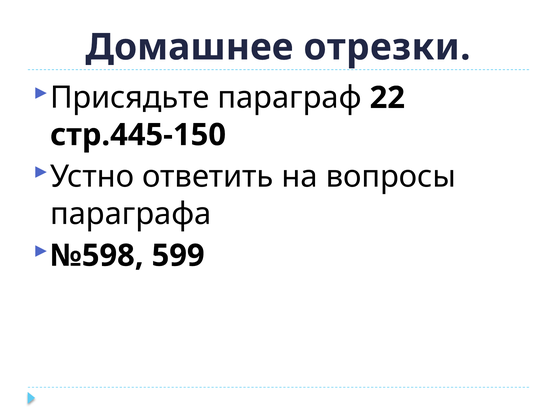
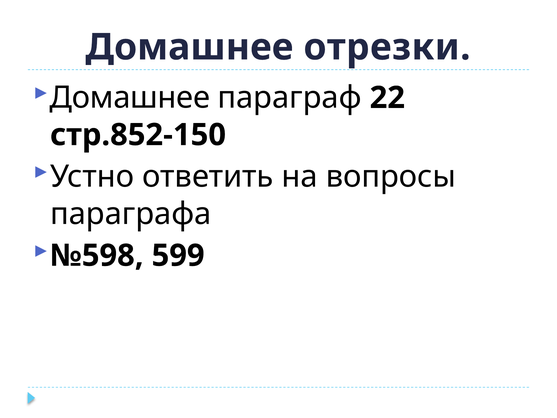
Присядьте at (130, 98): Присядьте -> Домашнее
стр.445-150: стр.445-150 -> стр.852-150
